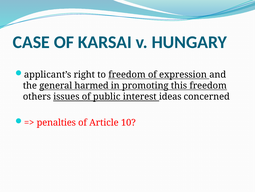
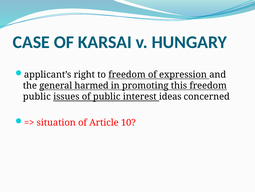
others at (37, 96): others -> public
penalties: penalties -> situation
